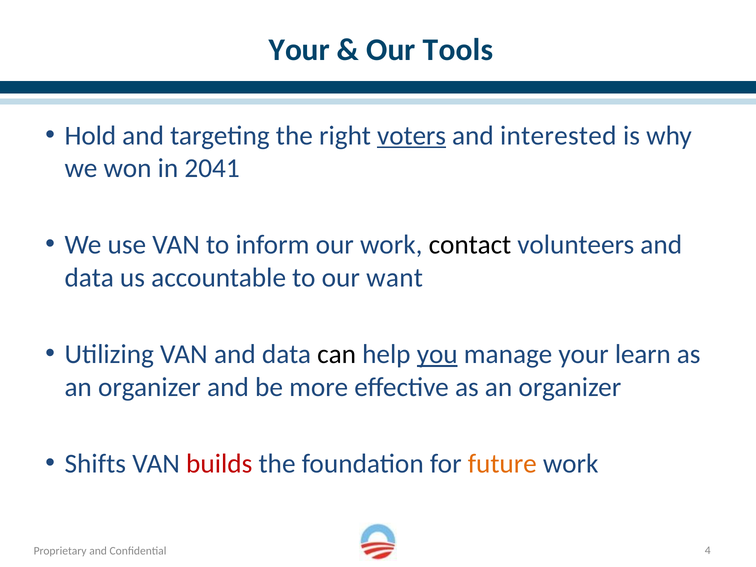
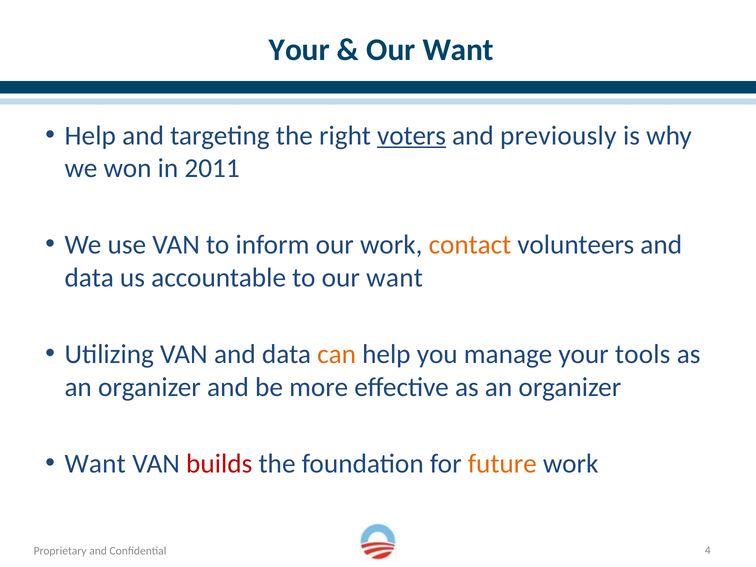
Tools at (458, 50): Tools -> Want
Hold at (90, 136): Hold -> Help
interested: interested -> previously
2041: 2041 -> 2011
contact colour: black -> orange
can colour: black -> orange
you underline: present -> none
learn: learn -> tools
Shifts at (95, 464): Shifts -> Want
